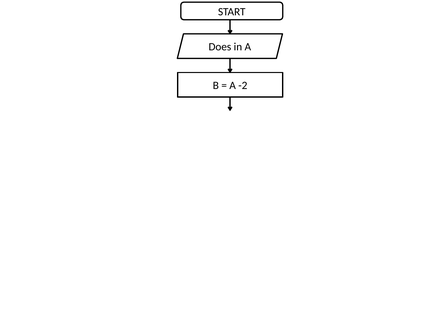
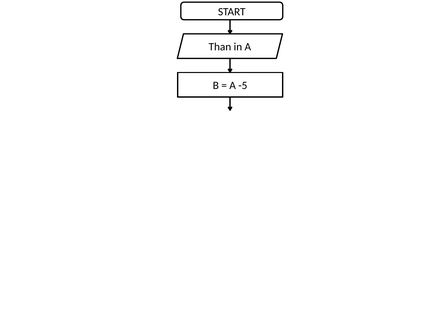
Does: Does -> Than
-2: -2 -> -5
